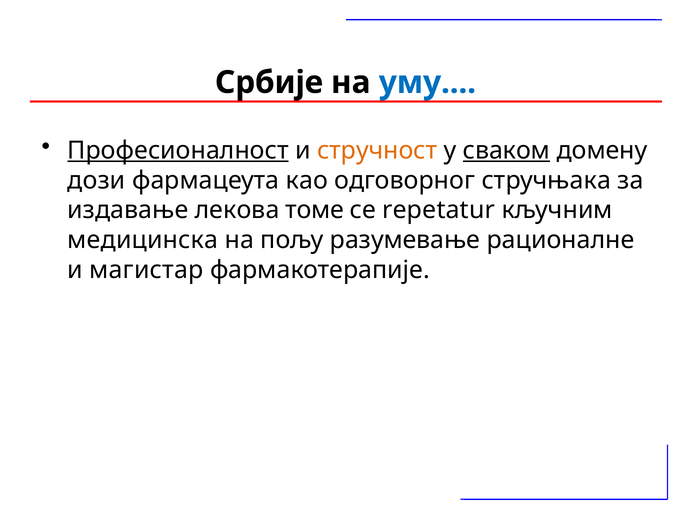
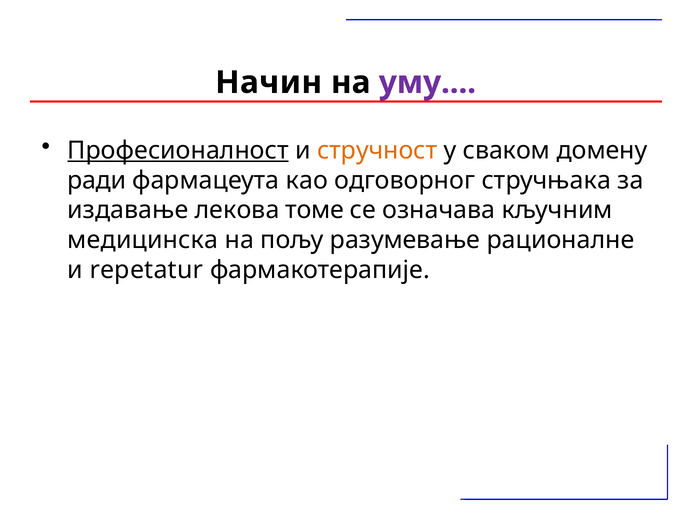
Србије: Србије -> Начин
уму colour: blue -> purple
сваком underline: present -> none
дози: дози -> ради
repetatur: repetatur -> означава
магистар: магистар -> repetatur
